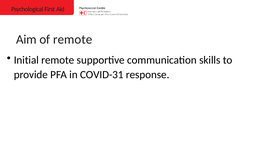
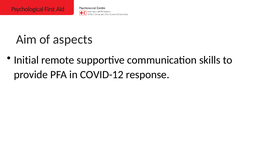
of remote: remote -> aspects
COVID-31: COVID-31 -> COVID-12
